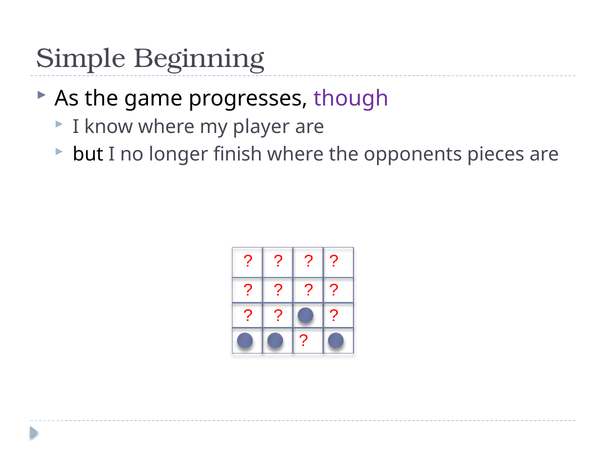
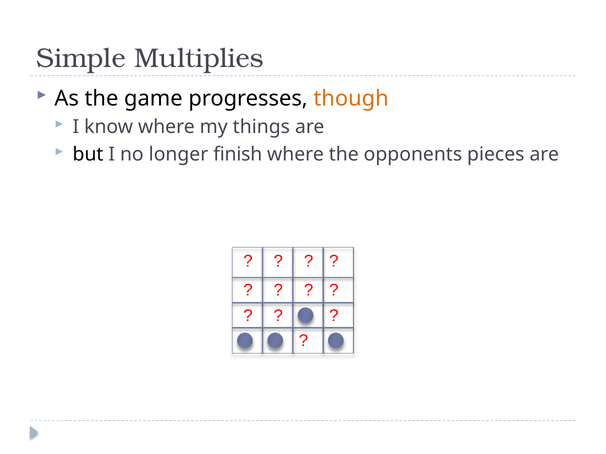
Beginning: Beginning -> Multiplies
though colour: purple -> orange
player: player -> things
